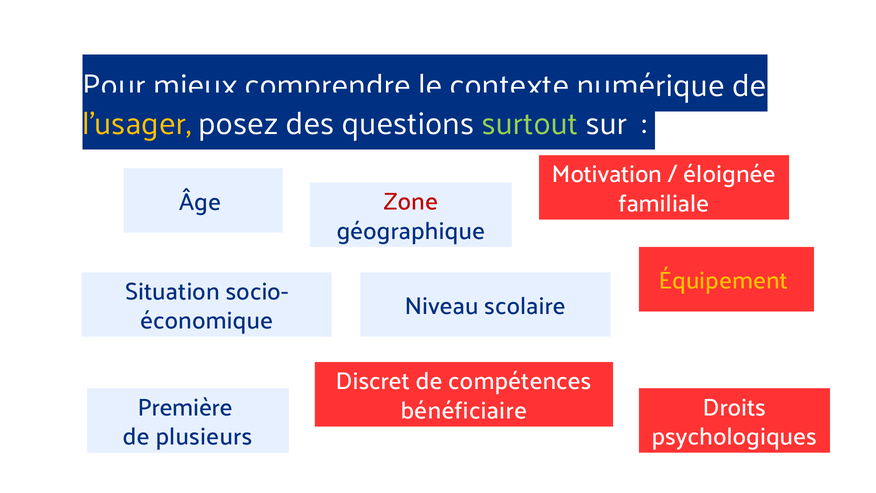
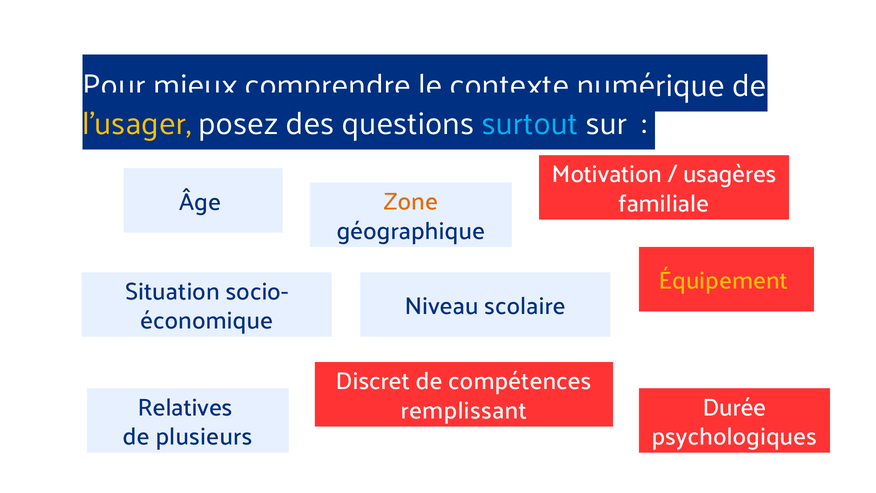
surtout colour: light green -> light blue
éloignée: éloignée -> usagères
Zone colour: red -> orange
Première: Première -> Relatives
Droits: Droits -> Durée
bénéficiaire: bénéficiaire -> remplissant
